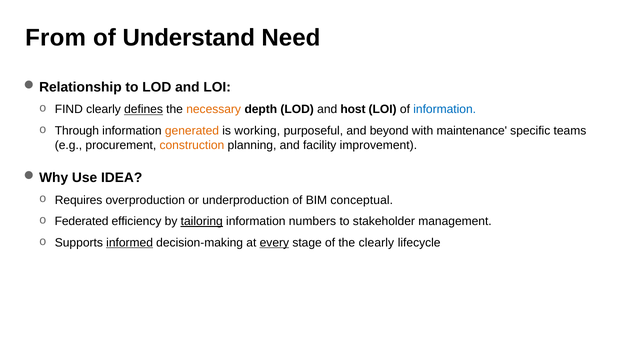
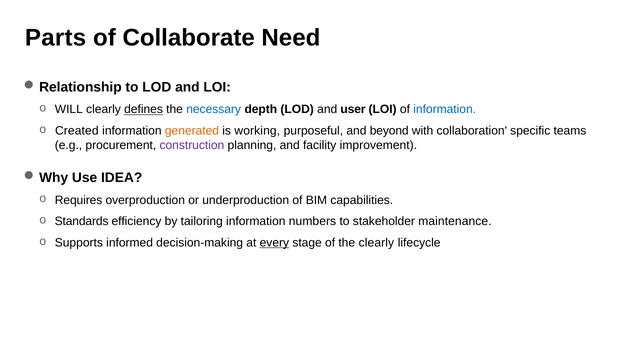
From: From -> Parts
Understand: Understand -> Collaborate
FIND: FIND -> WILL
necessary colour: orange -> blue
host: host -> user
Through: Through -> Created
maintenance: maintenance -> collaboration
construction colour: orange -> purple
conceptual: conceptual -> capabilities
Federated: Federated -> Standards
tailoring underline: present -> none
management: management -> maintenance
informed underline: present -> none
